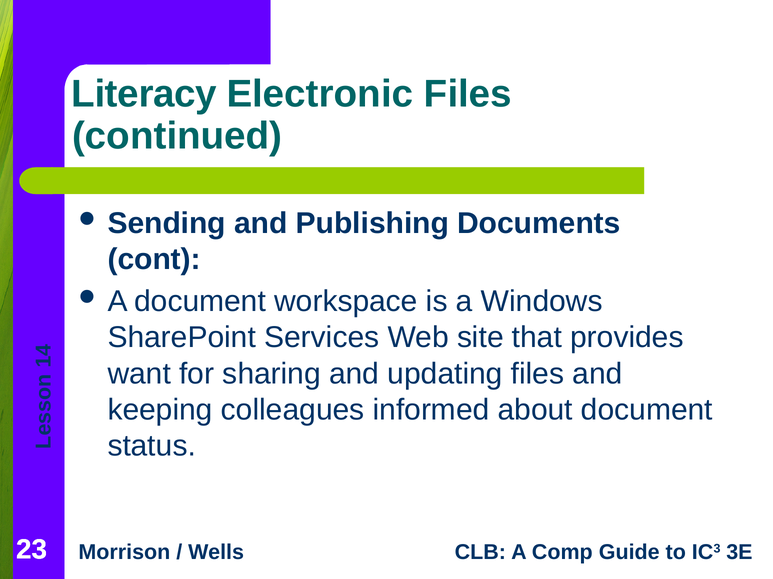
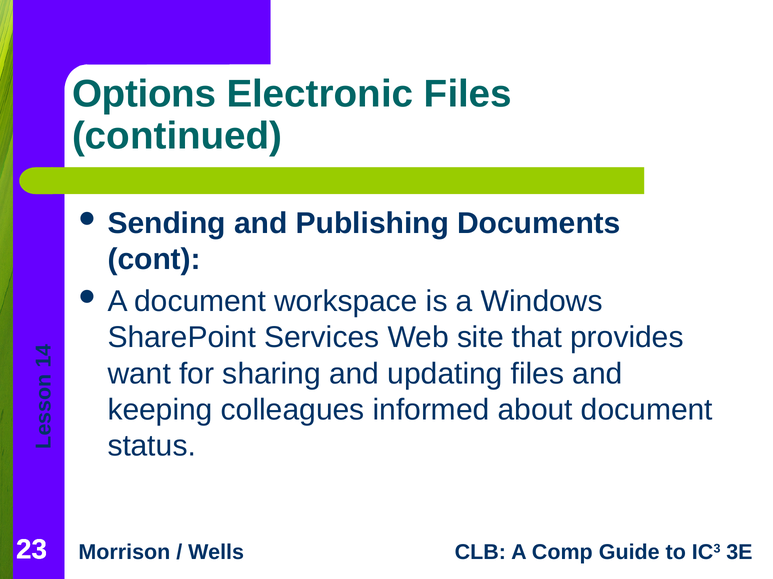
Literacy: Literacy -> Options
